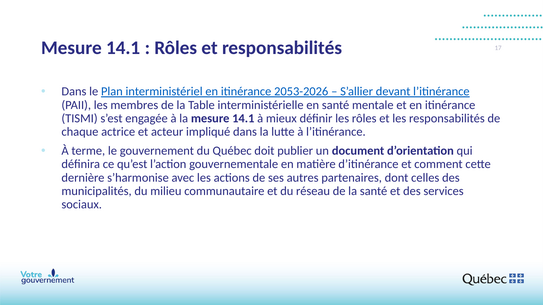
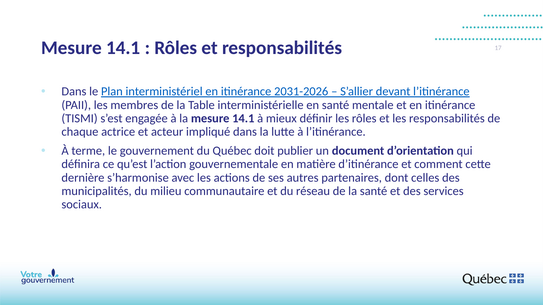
2053-2026: 2053-2026 -> 2031-2026
